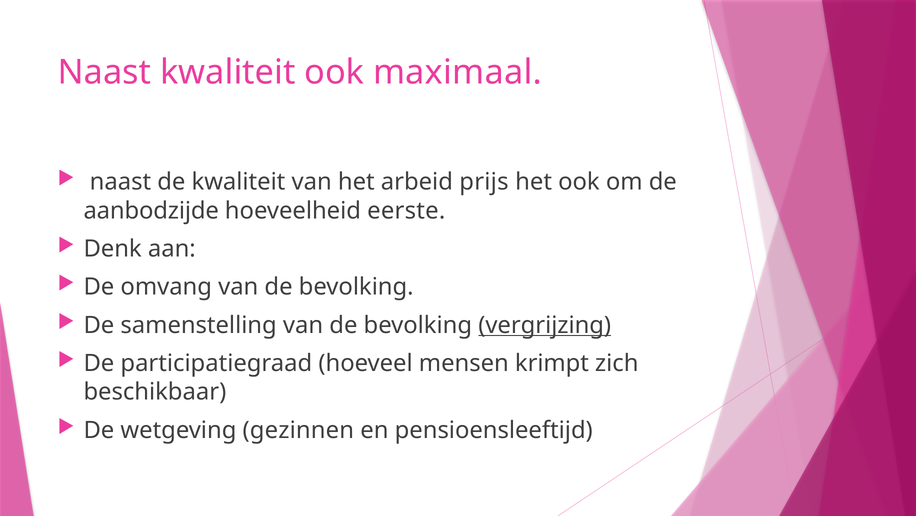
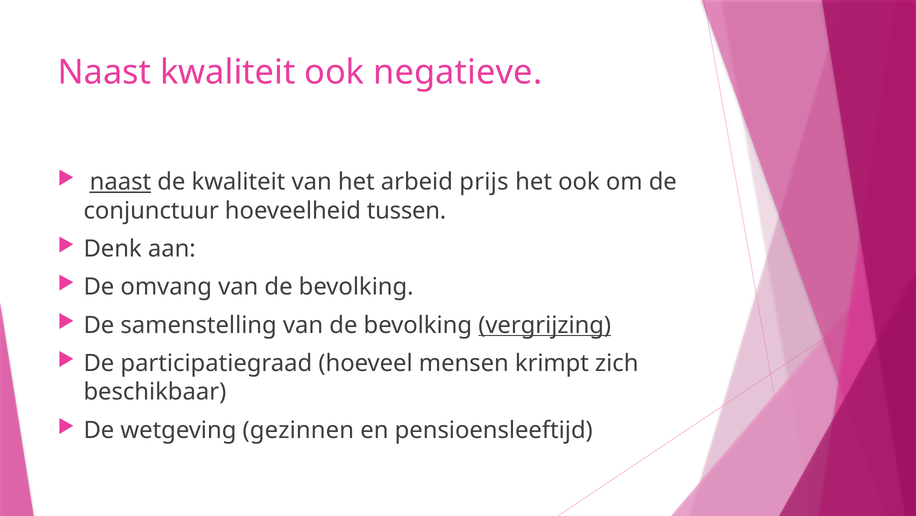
maximaal: maximaal -> negatieve
naast at (120, 182) underline: none -> present
aanbodzijde: aanbodzijde -> conjunctuur
eerste: eerste -> tussen
